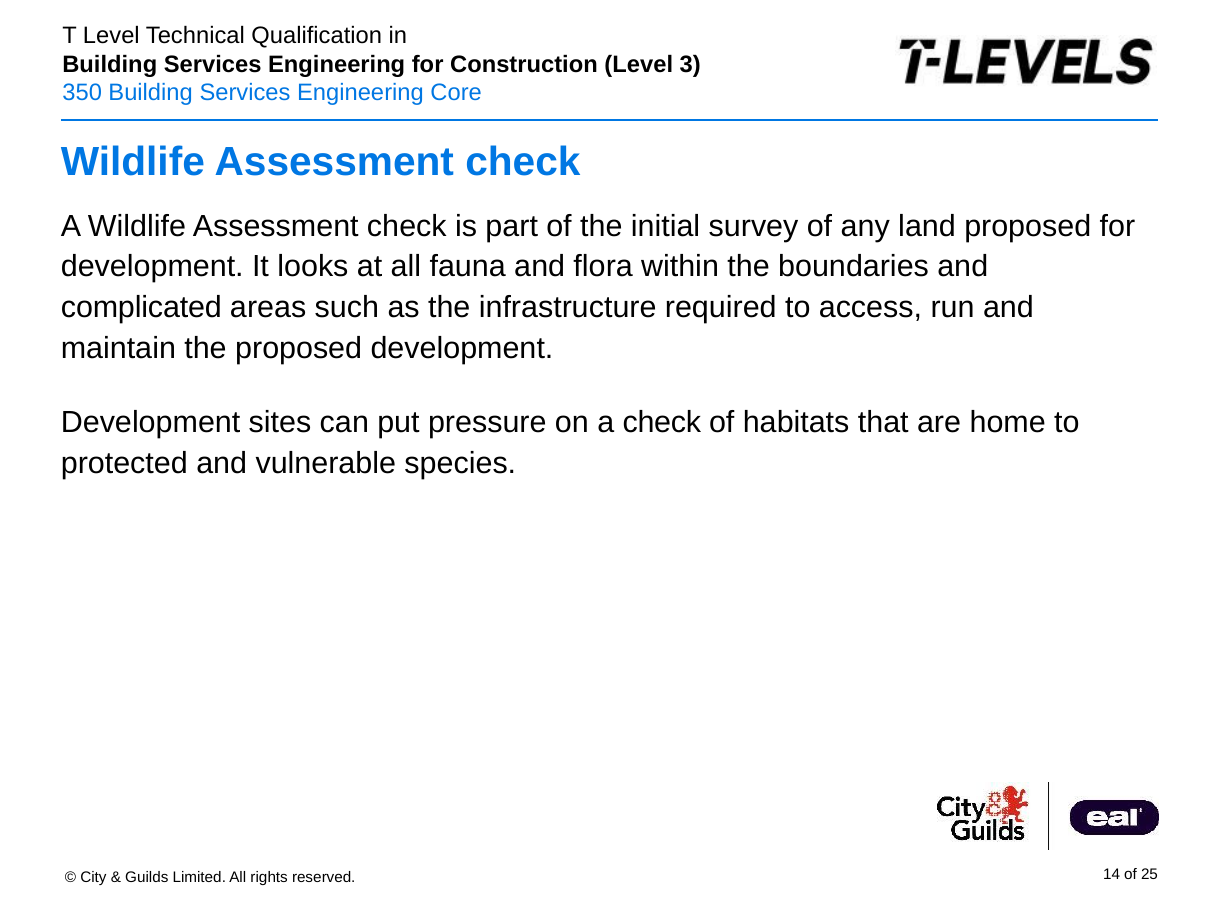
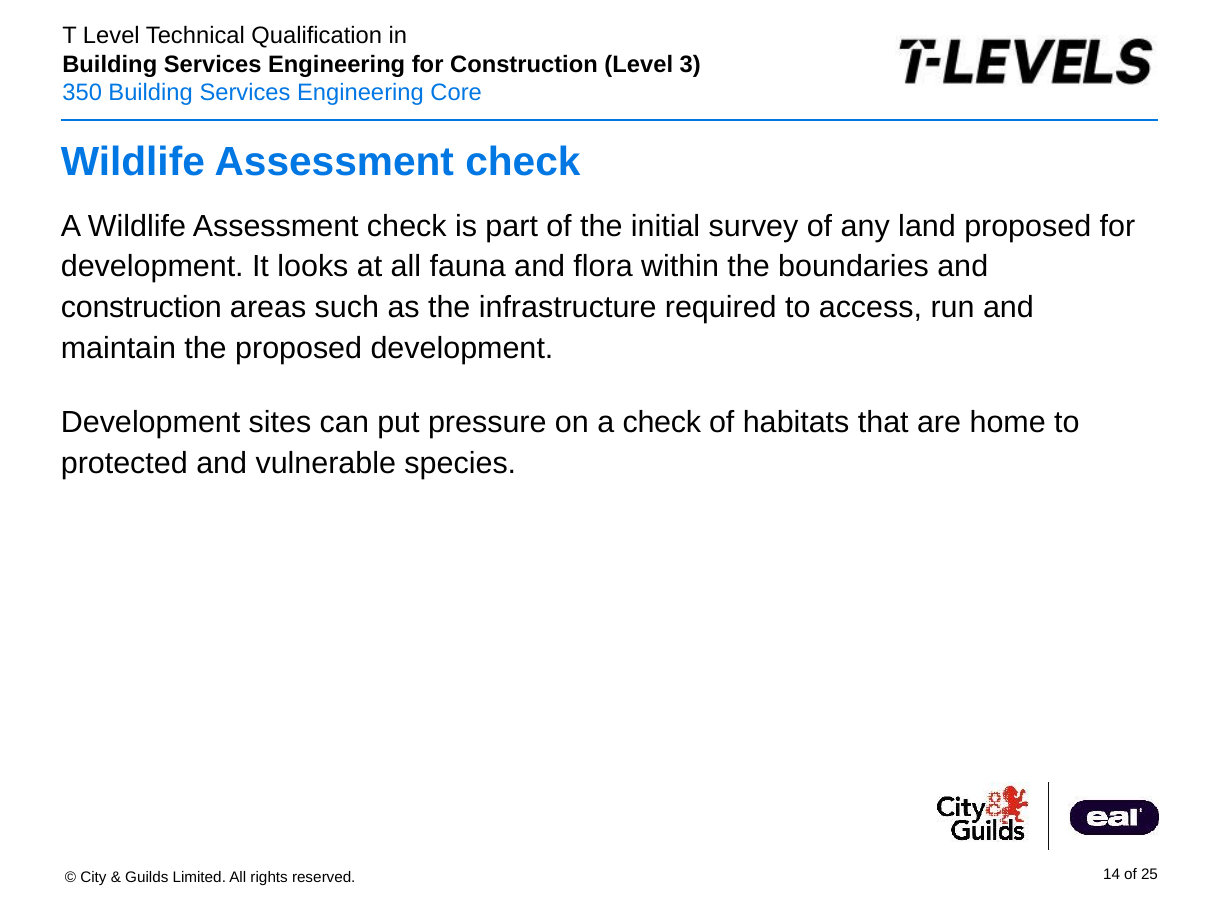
complicated at (141, 307): complicated -> construction
